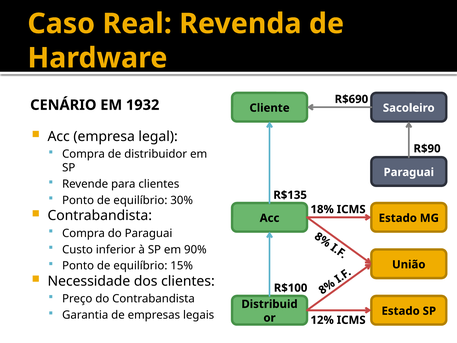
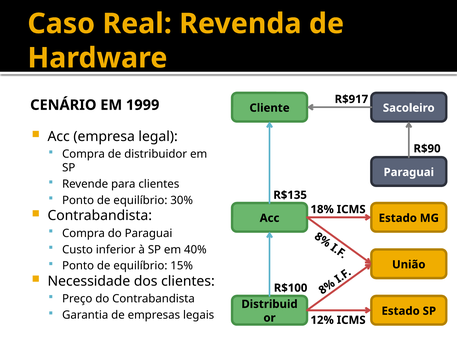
R$690: R$690 -> R$917
1932: 1932 -> 1999
90%: 90% -> 40%
